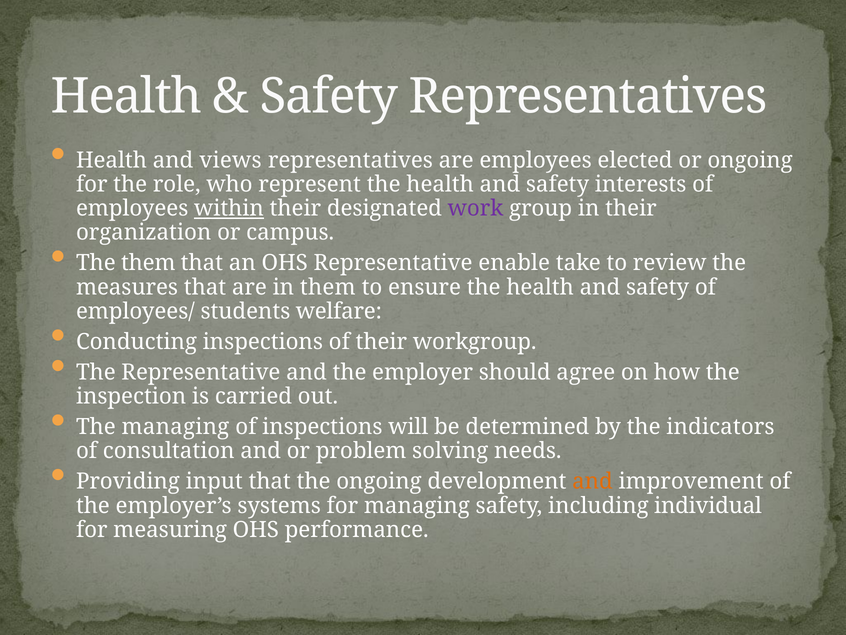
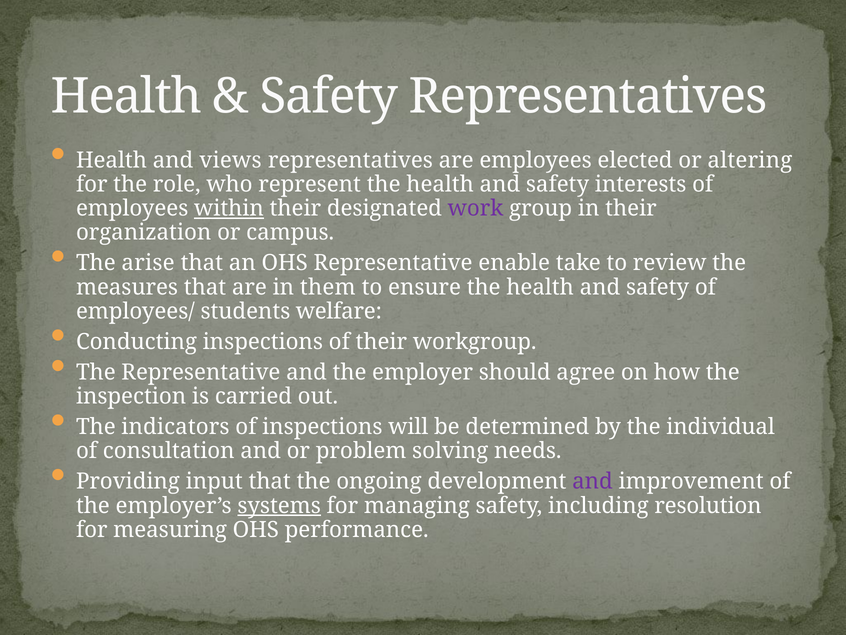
or ongoing: ongoing -> altering
The them: them -> arise
The managing: managing -> indicators
indicators: indicators -> individual
and at (592, 481) colour: orange -> purple
systems underline: none -> present
individual: individual -> resolution
